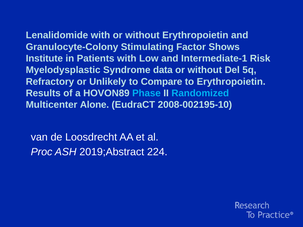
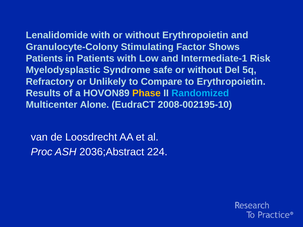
Institute at (44, 58): Institute -> Patients
data: data -> safe
Phase colour: light blue -> yellow
2019;Abstract: 2019;Abstract -> 2036;Abstract
